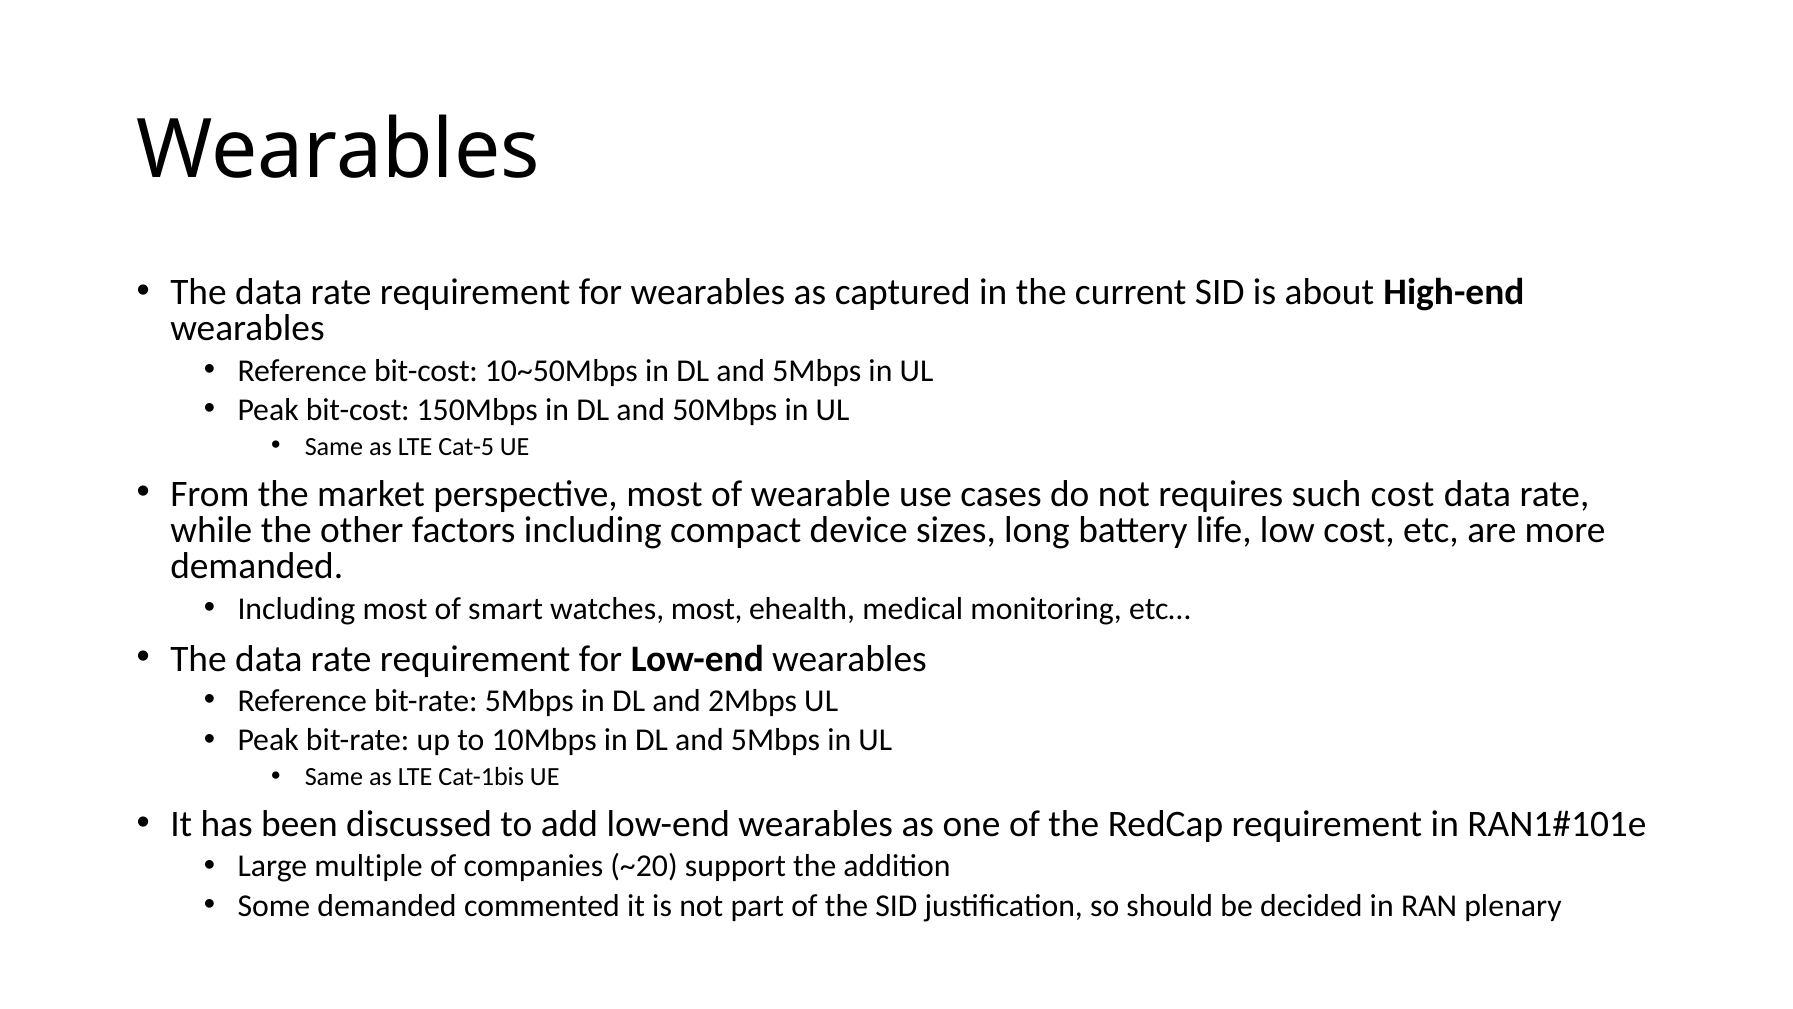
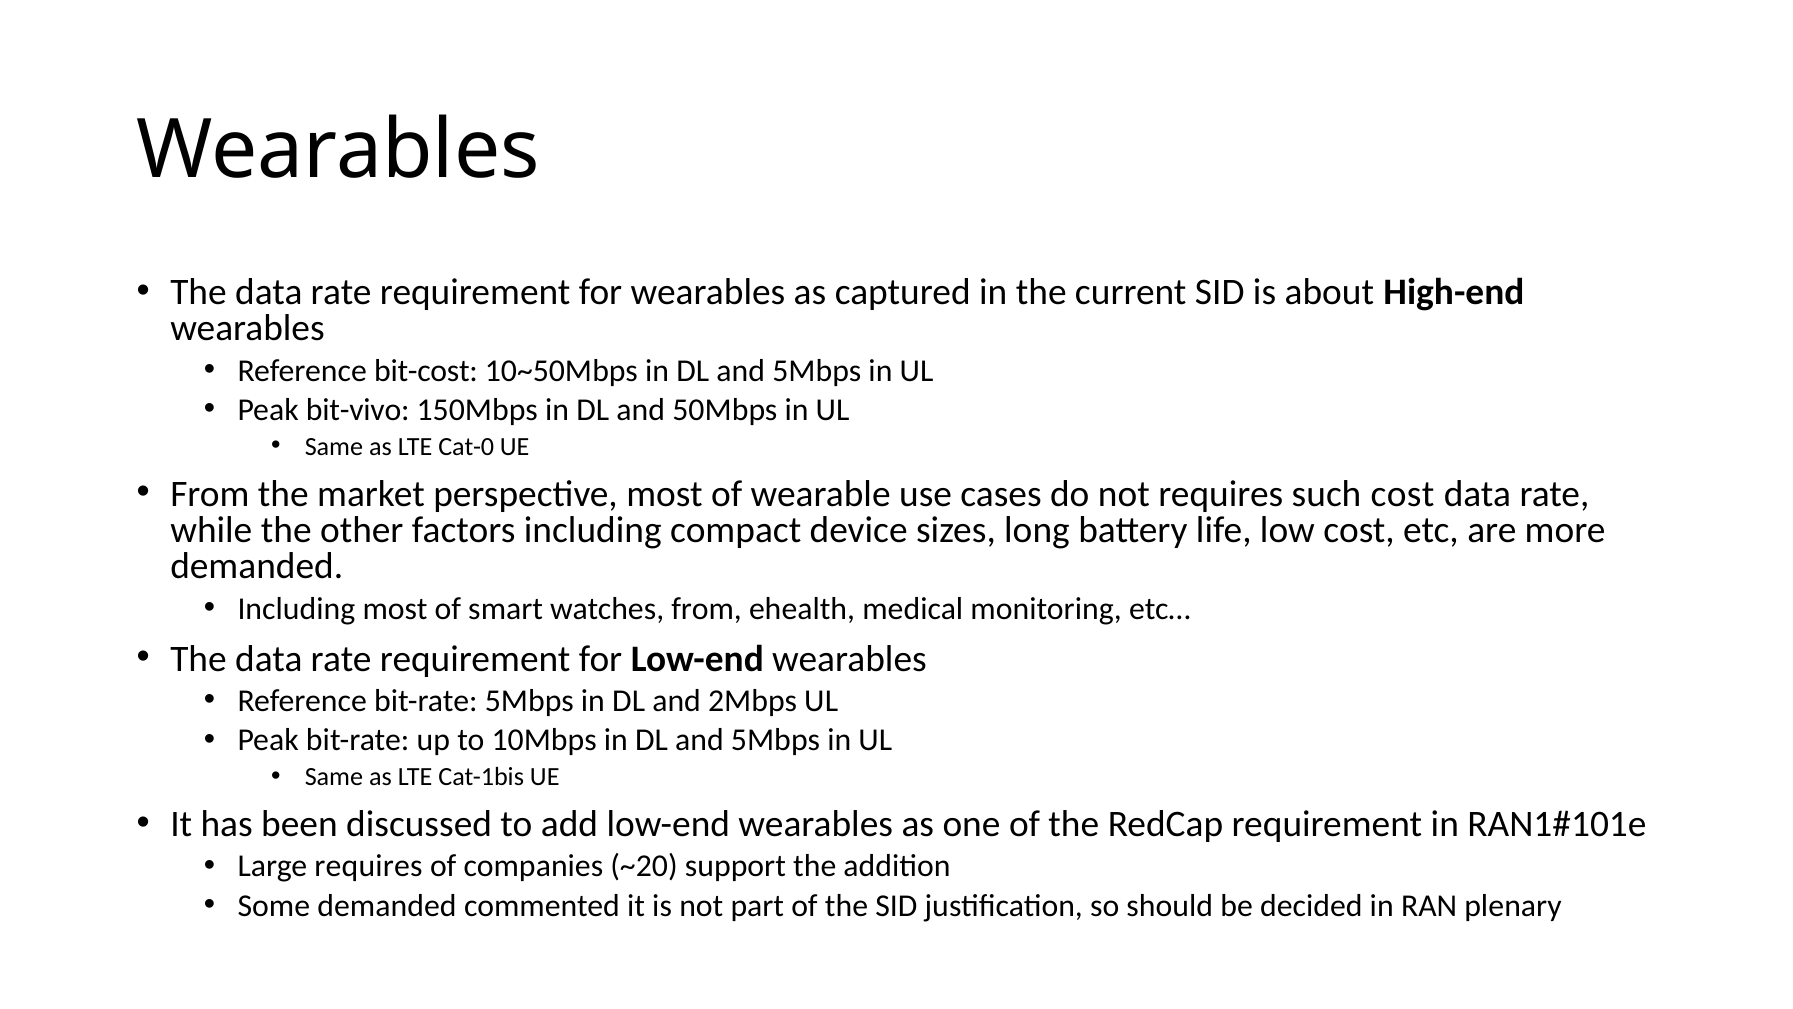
Peak bit-cost: bit-cost -> bit-vivo
Cat-5: Cat-5 -> Cat-0
watches most: most -> from
Large multiple: multiple -> requires
